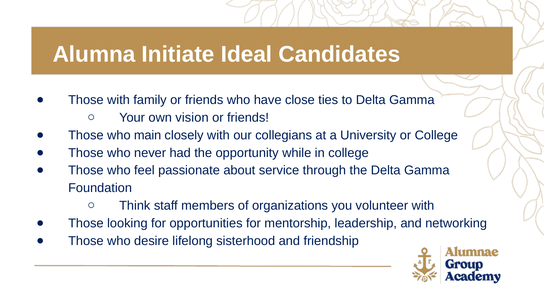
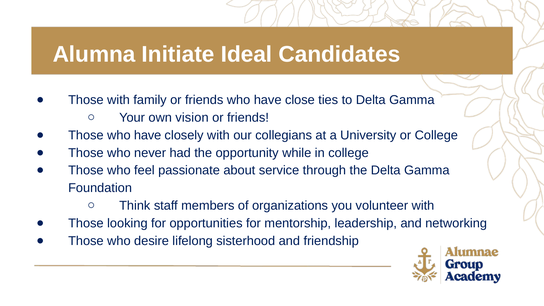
Those who main: main -> have
